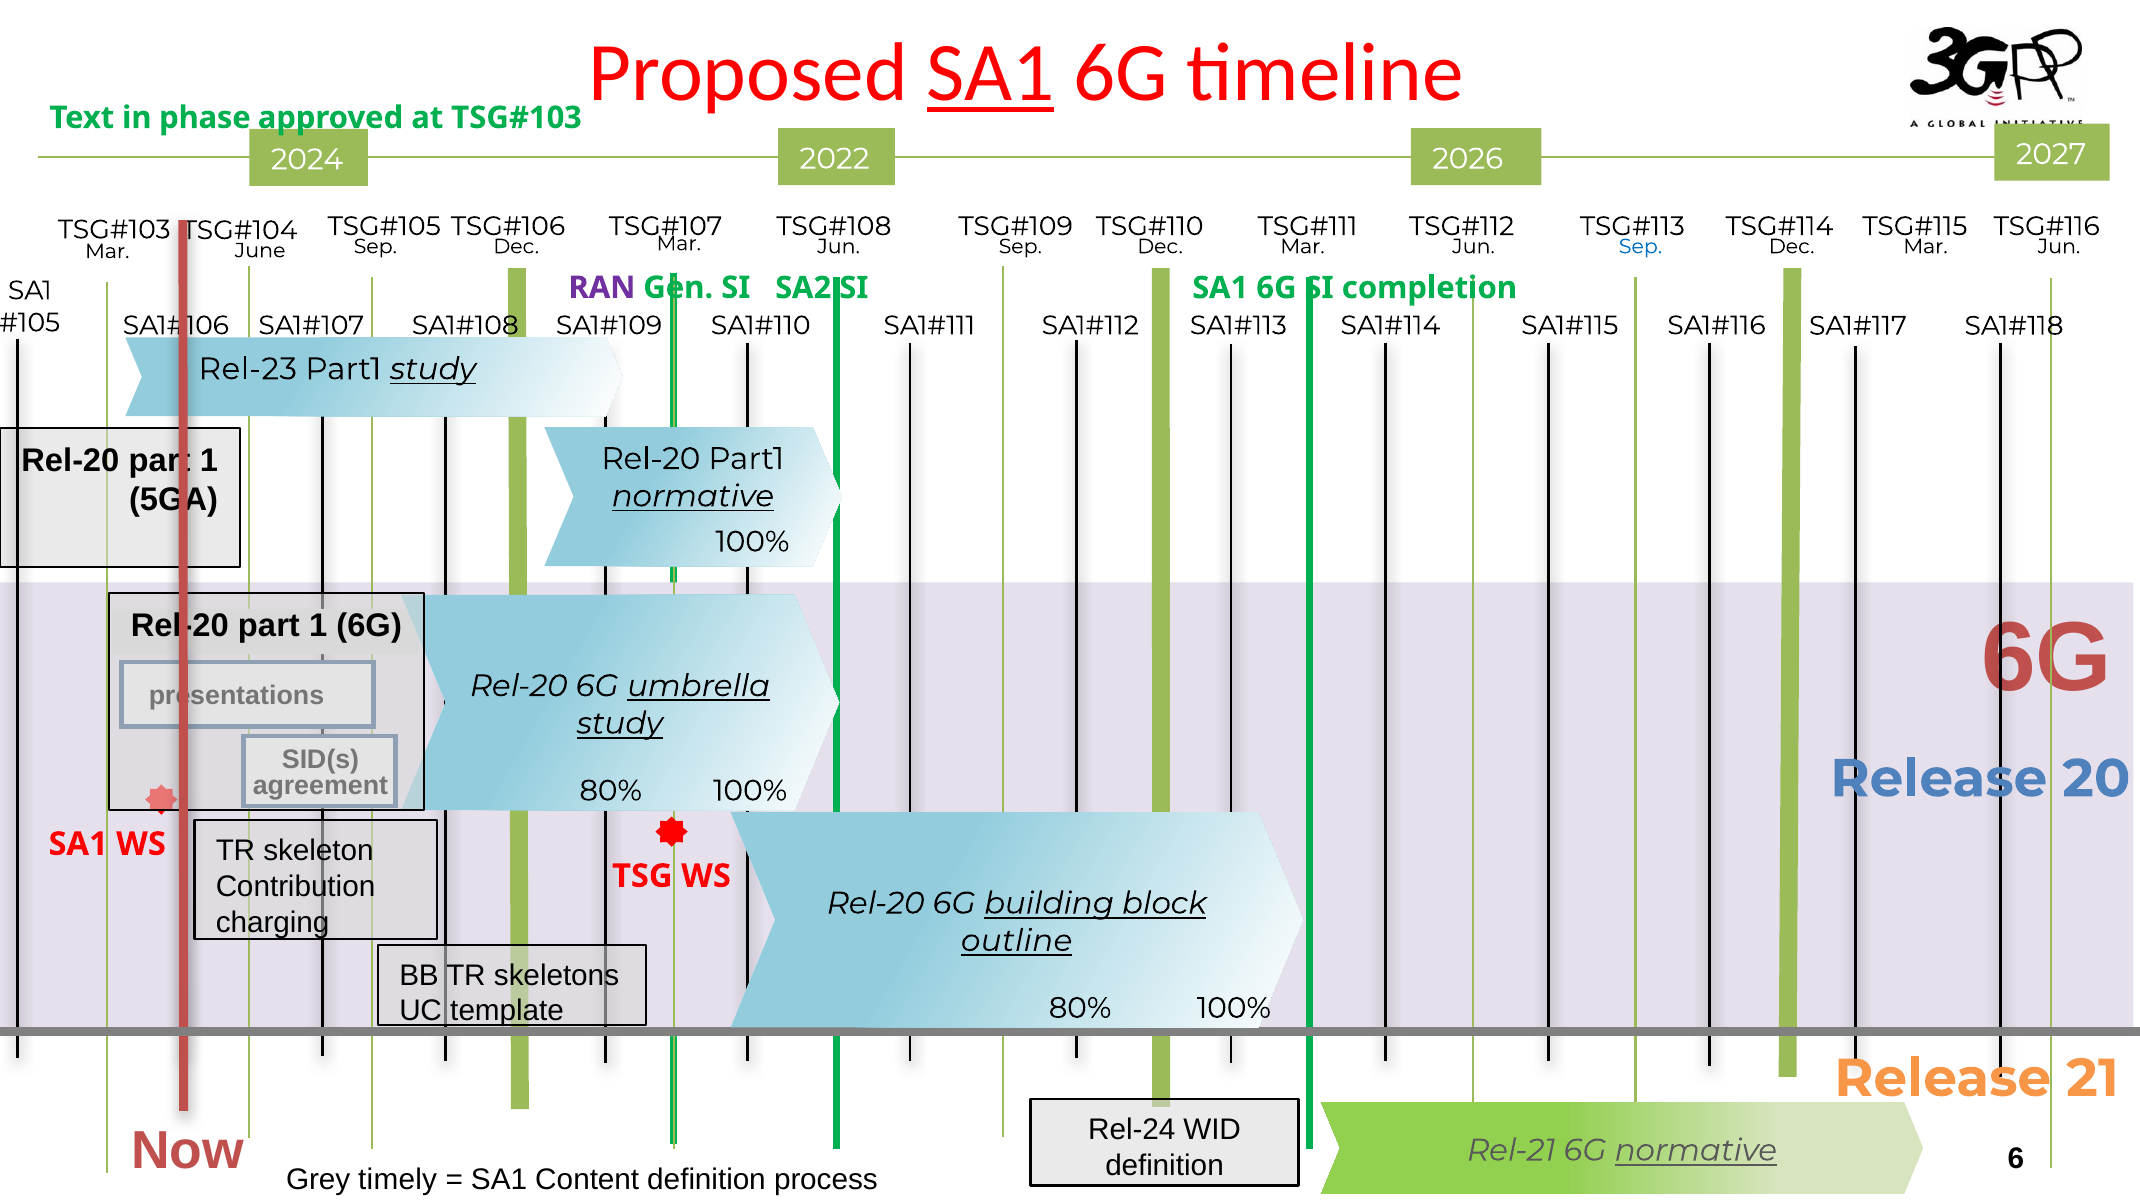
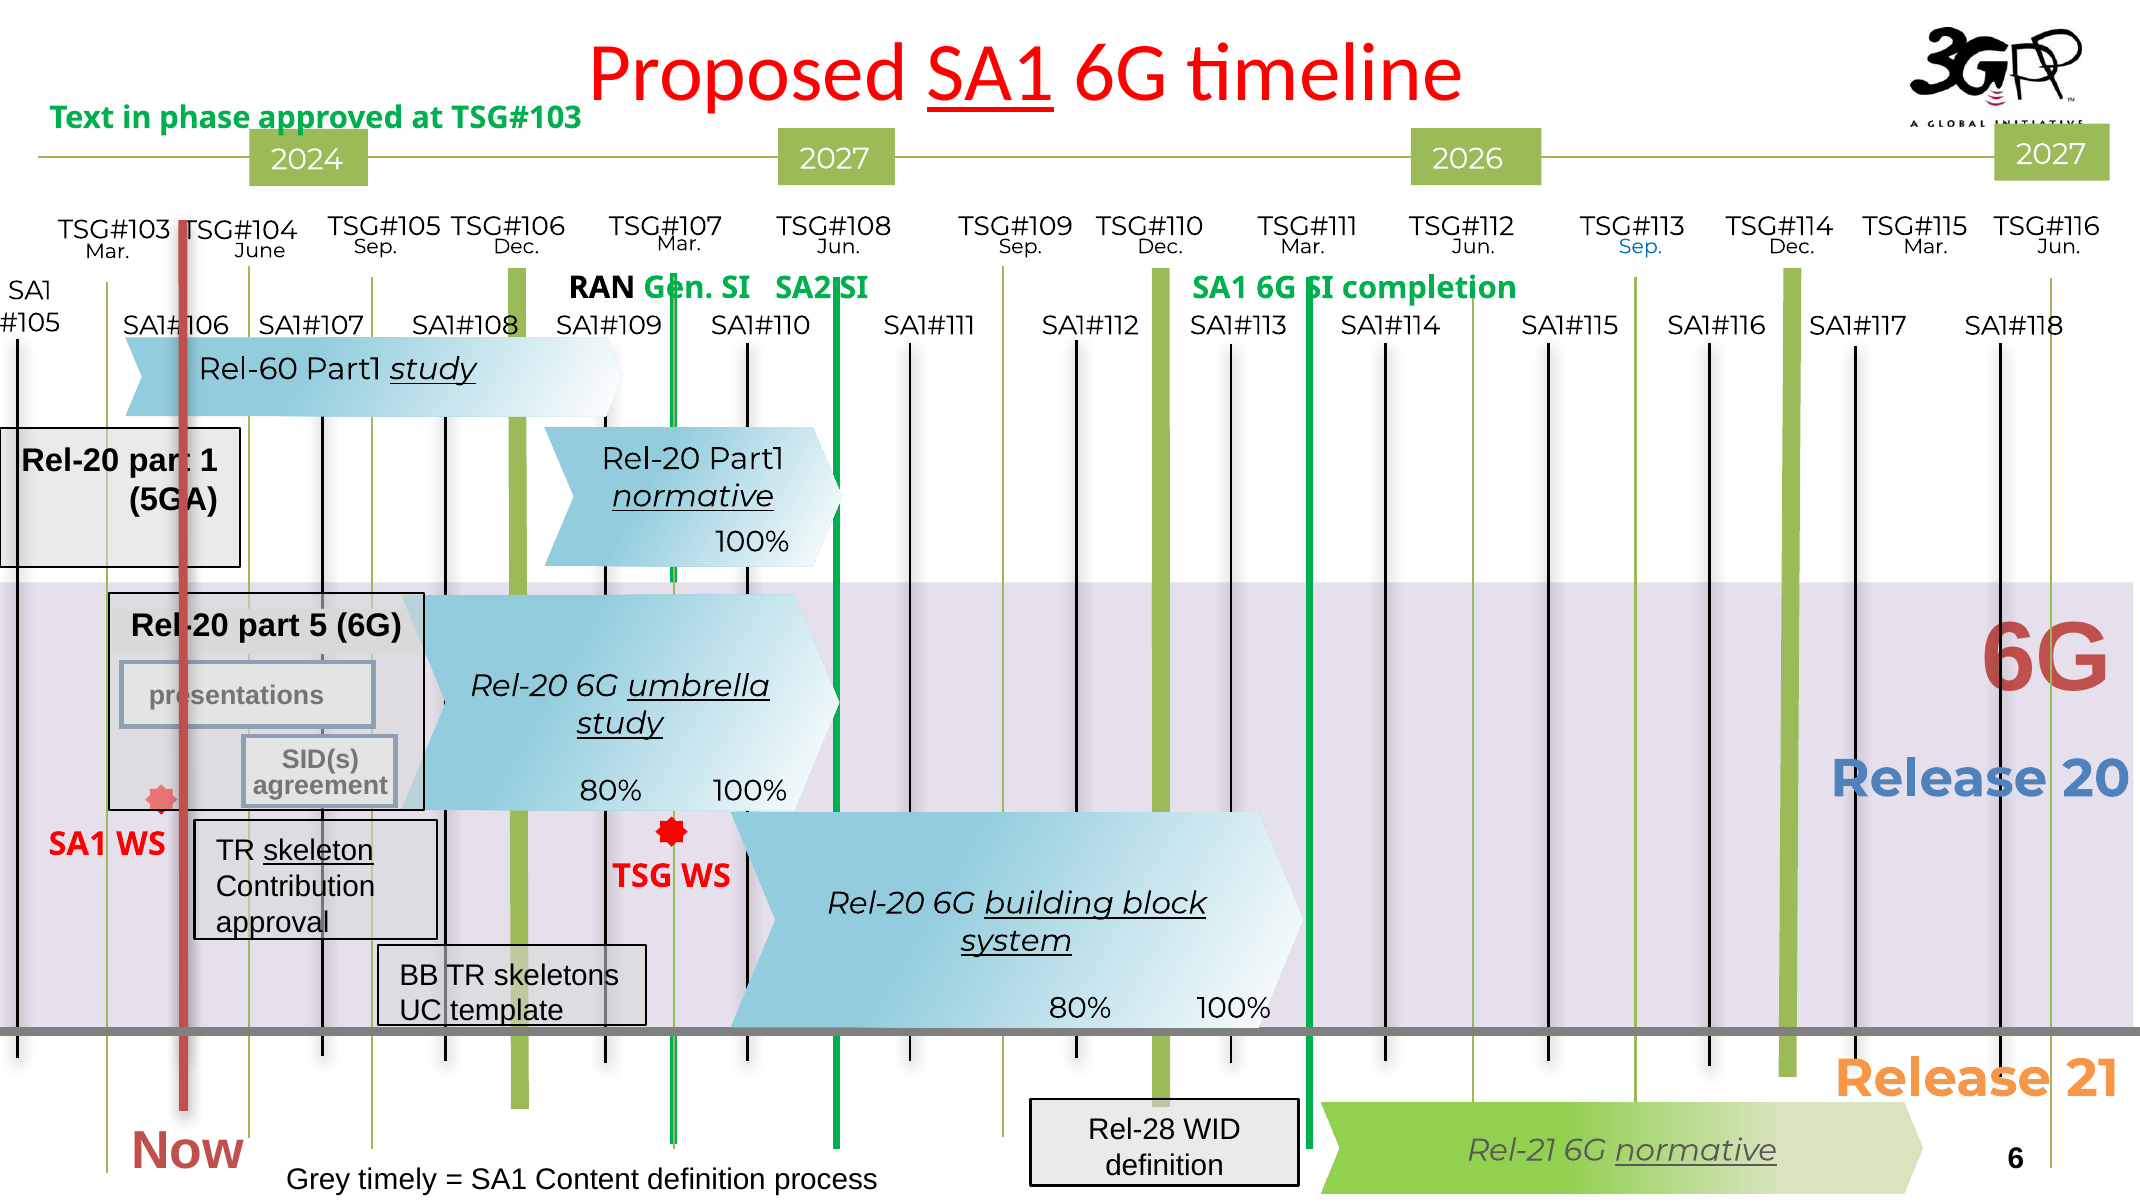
2022 at (835, 159): 2022 -> 2027
RAN colour: purple -> black
Rel-23: Rel-23 -> Rel-60
1 at (318, 626): 1 -> 5
skeleton underline: none -> present
charging: charging -> approval
outline: outline -> system
Rel-24: Rel-24 -> Rel-28
